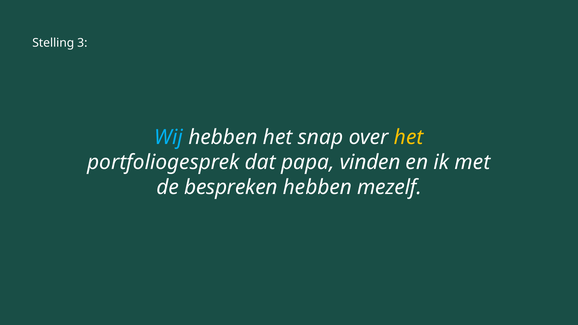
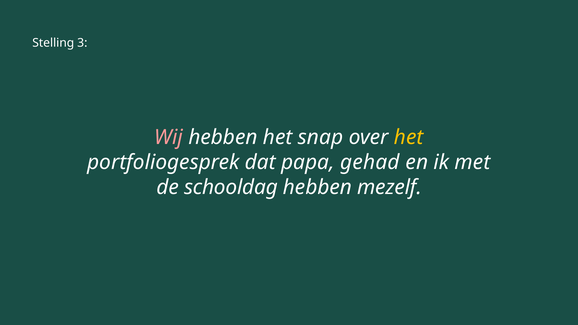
Wij colour: light blue -> pink
vinden: vinden -> gehad
bespreken: bespreken -> schooldag
